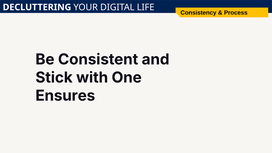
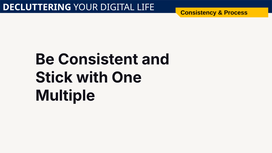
Ensures: Ensures -> Multiple
